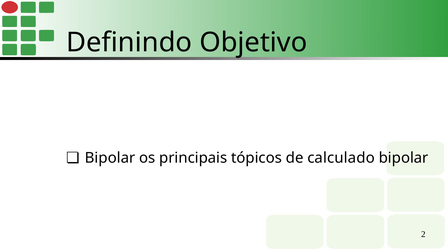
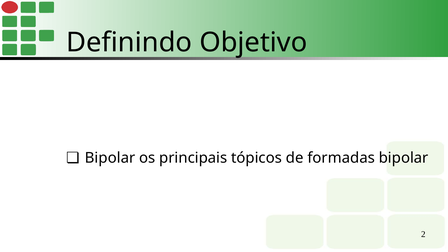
calculado: calculado -> formadas
